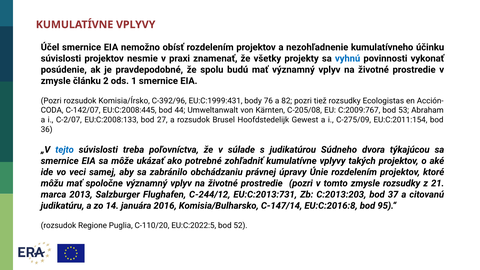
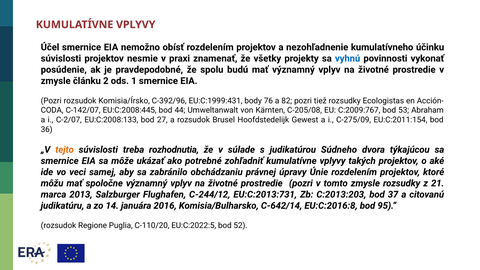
tejto colour: blue -> orange
poľovníctva: poľovníctva -> rozhodnutia
C-147/14: C-147/14 -> C-642/14
